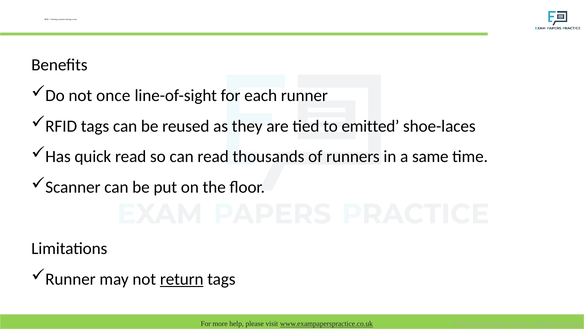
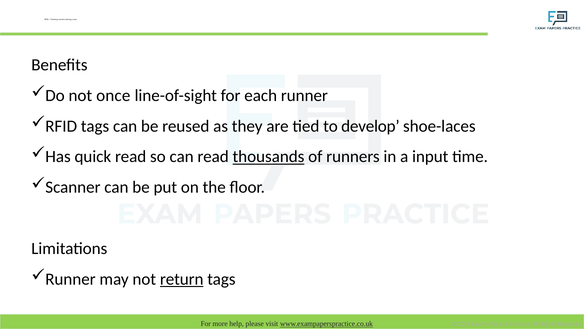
emitted: emitted -> develop
thousands underline: none -> present
same: same -> input
